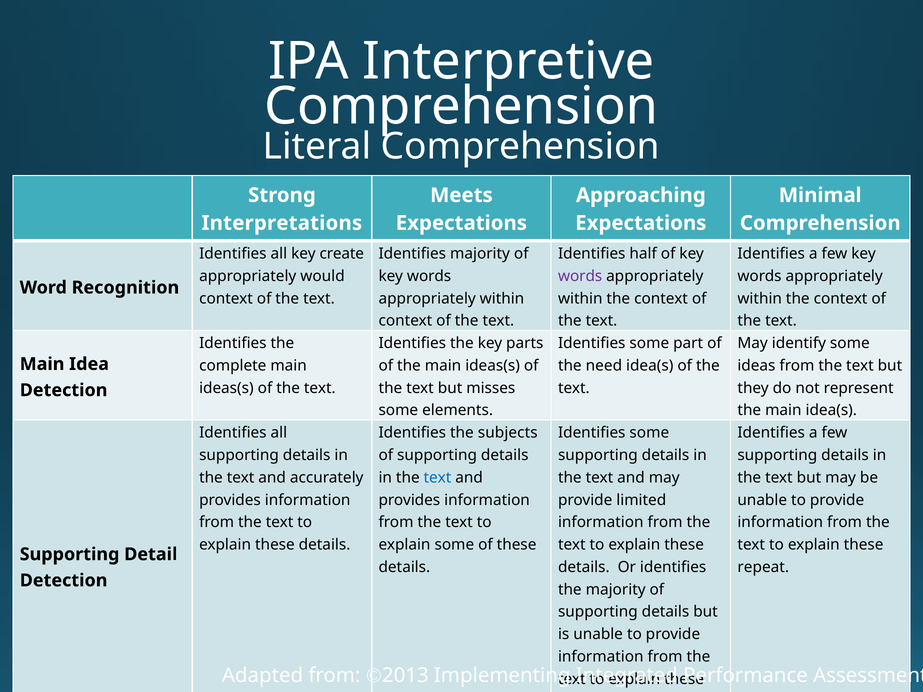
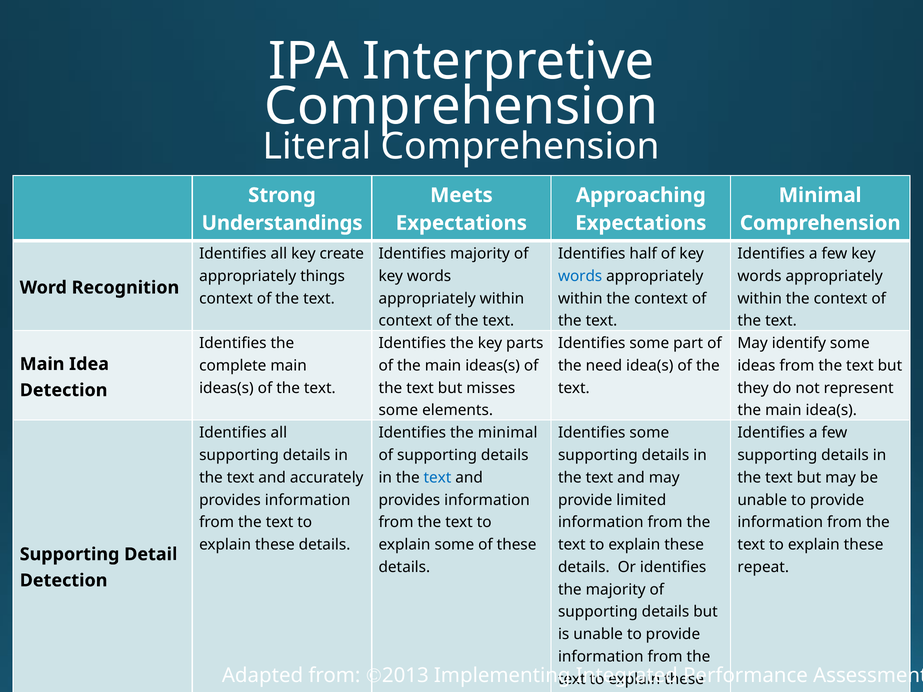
Interpretations: Interpretations -> Understandings
would: would -> things
words at (580, 276) colour: purple -> blue
the subjects: subjects -> minimal
